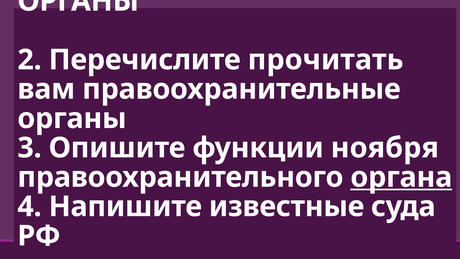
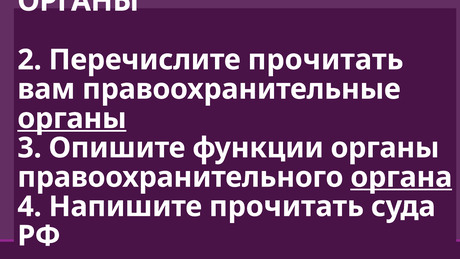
органы at (72, 118) underline: none -> present
функции ноября: ноября -> органы
Напишите известные: известные -> прочитать
